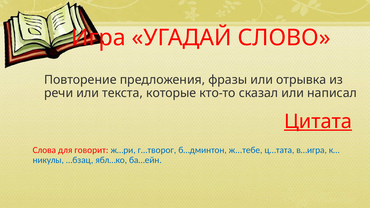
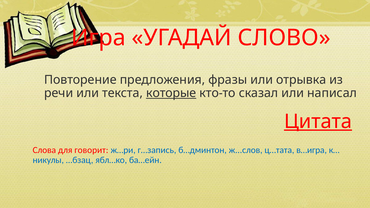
которые underline: none -> present
г…творог: г…творог -> г…запись
ж...тебе: ж...тебе -> ж...слов
